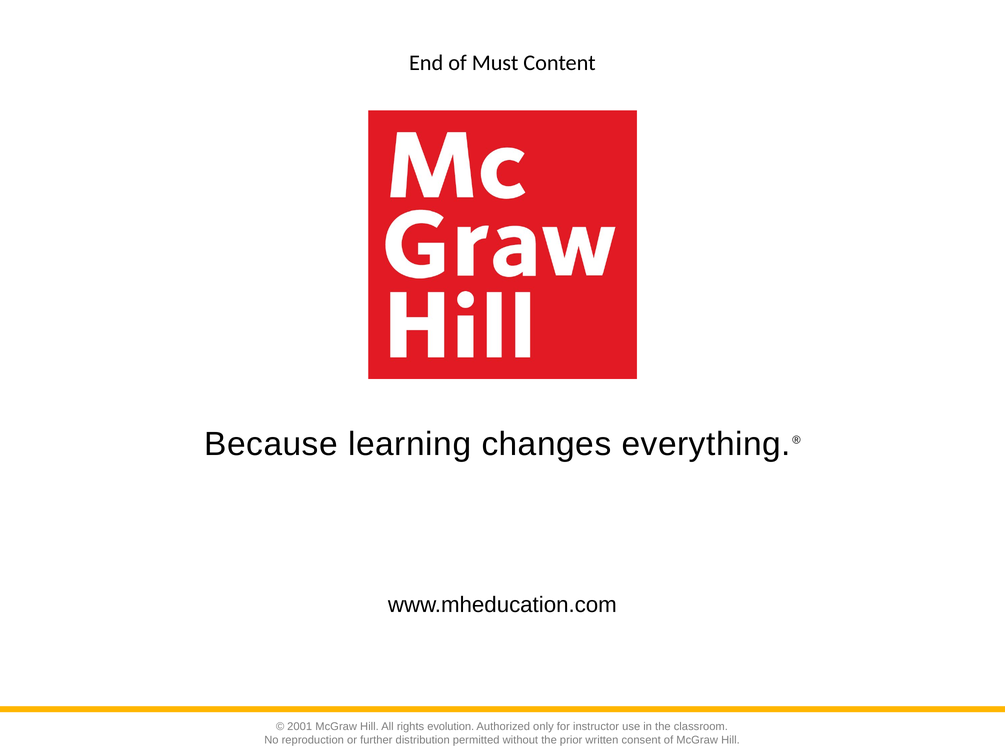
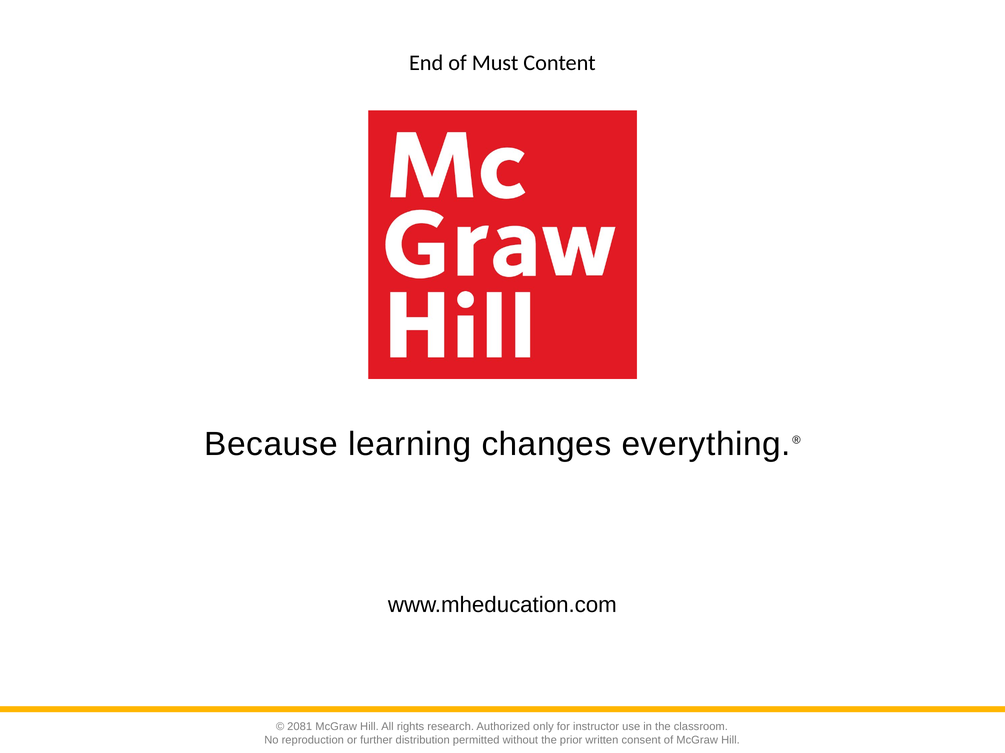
2001: 2001 -> 2081
evolution: evolution -> research
